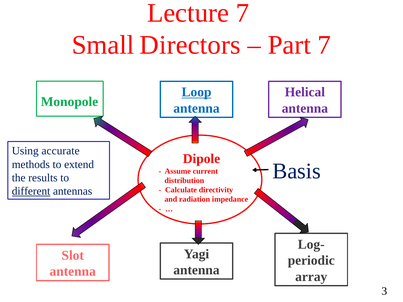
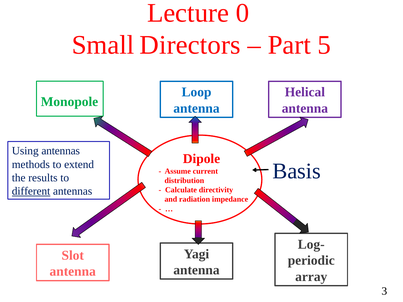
Lecture 7: 7 -> 0
Part 7: 7 -> 5
Loop underline: present -> none
Using accurate: accurate -> antennas
